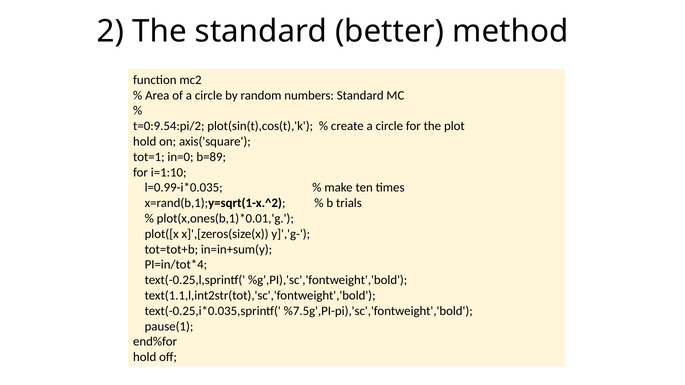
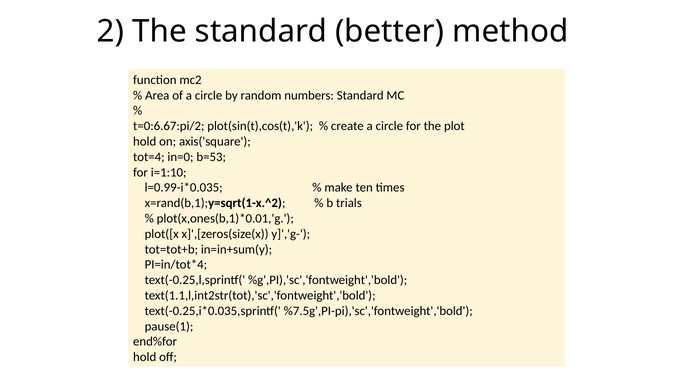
t=0:9.54:pi/2: t=0:9.54:pi/2 -> t=0:6.67:pi/2
tot=1: tot=1 -> tot=4
b=89: b=89 -> b=53
